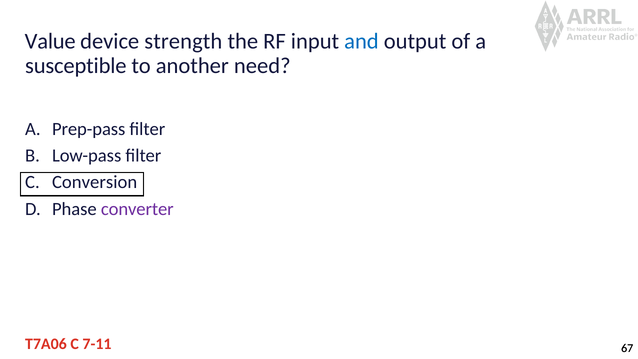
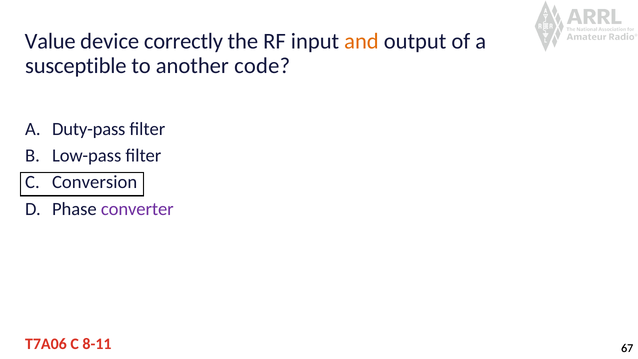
strength: strength -> correctly
and colour: blue -> orange
need: need -> code
Prep-pass: Prep-pass -> Duty-pass
7-11: 7-11 -> 8-11
